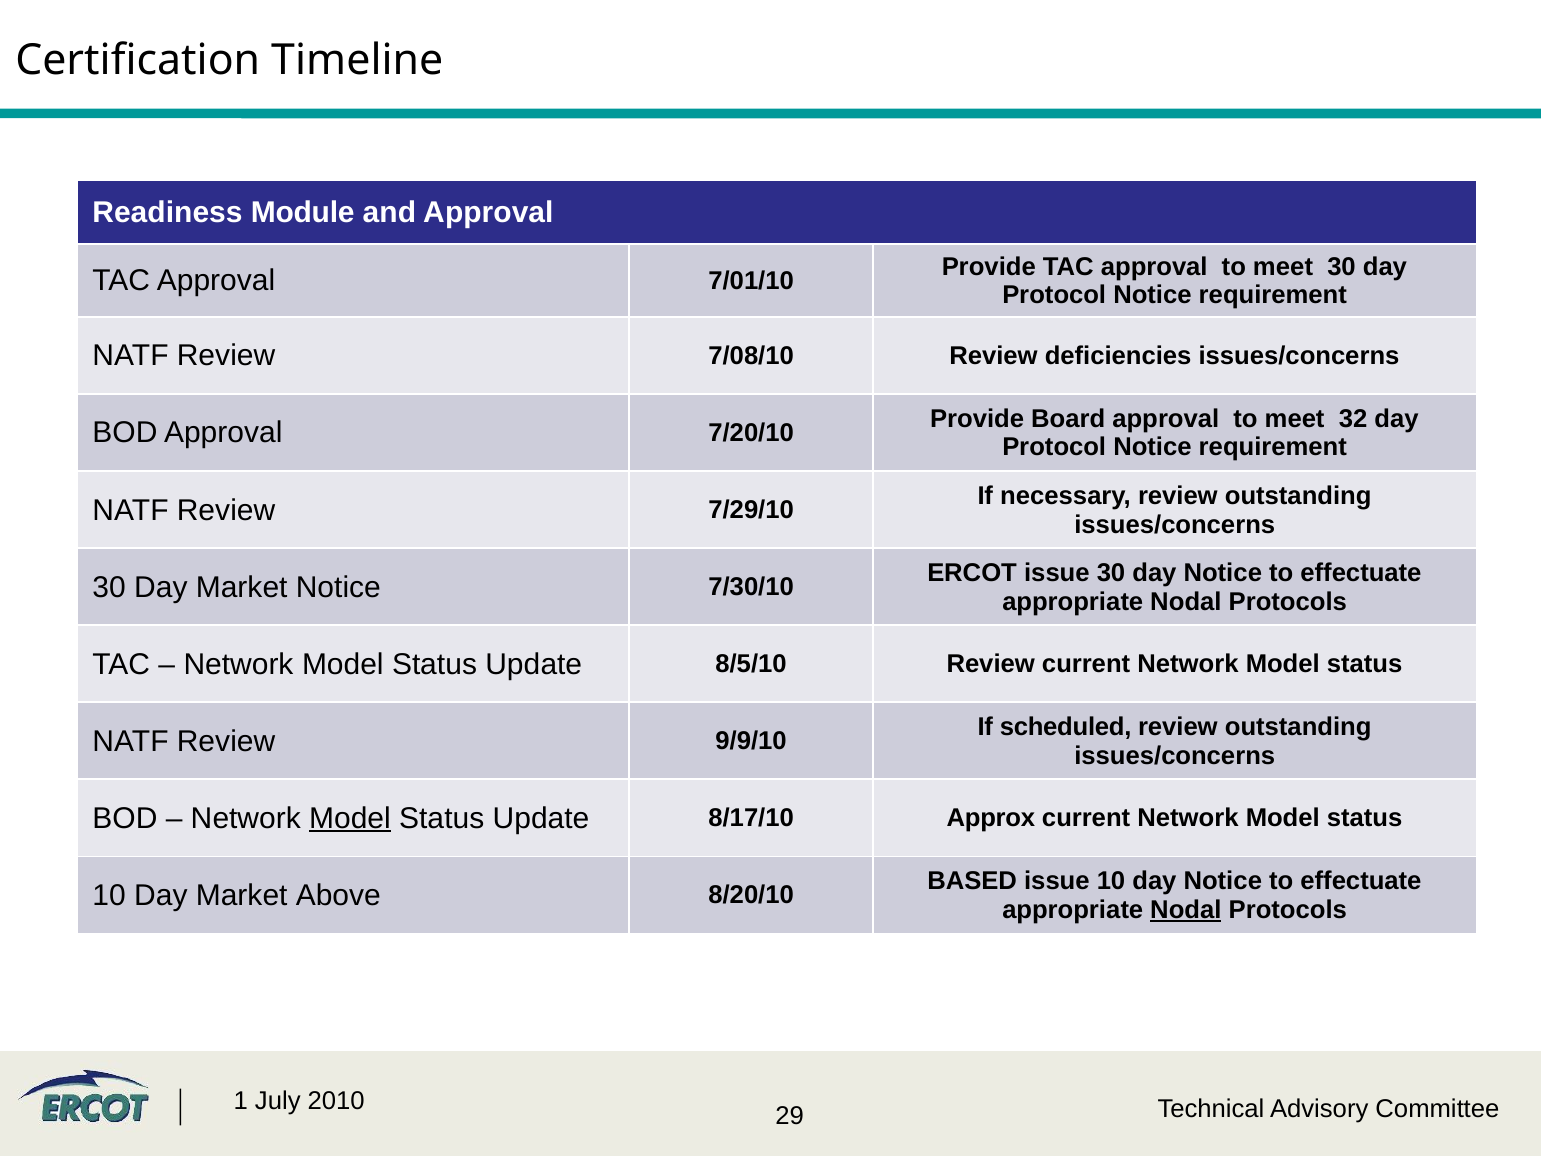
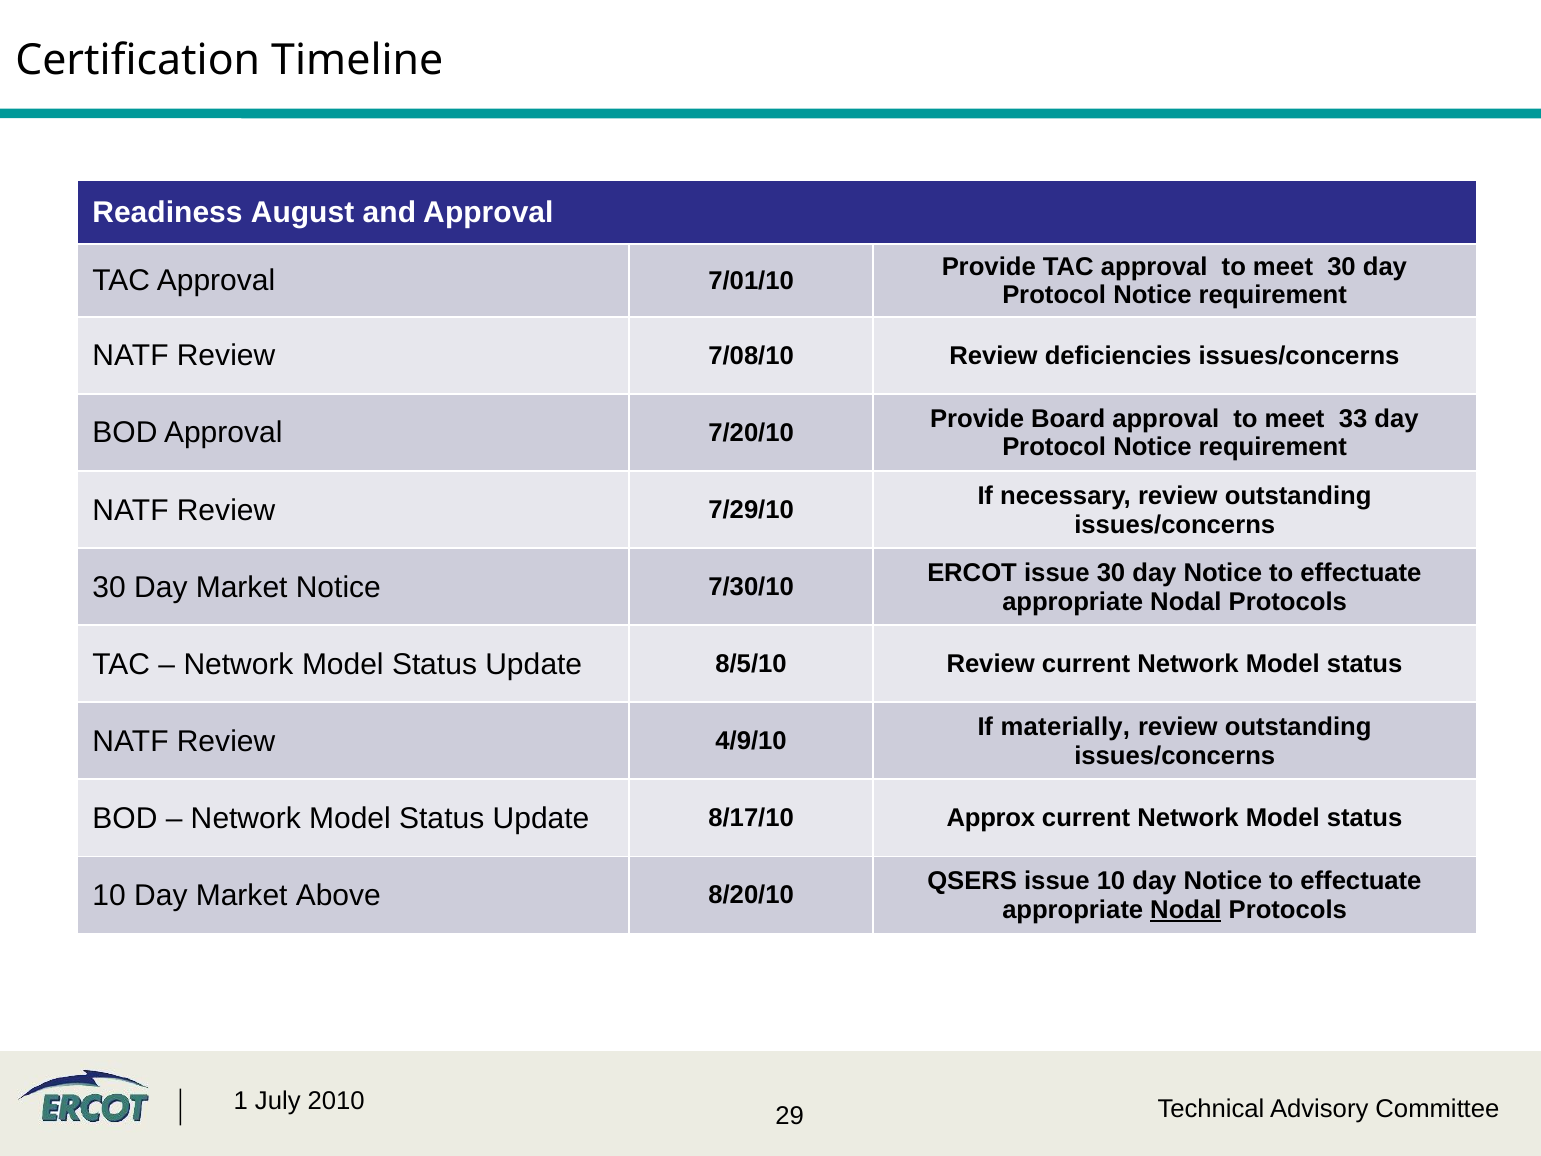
Module: Module -> August
32: 32 -> 33
scheduled: scheduled -> materially
9/9/10: 9/9/10 -> 4/9/10
Model at (350, 818) underline: present -> none
BASED: BASED -> QSERS
